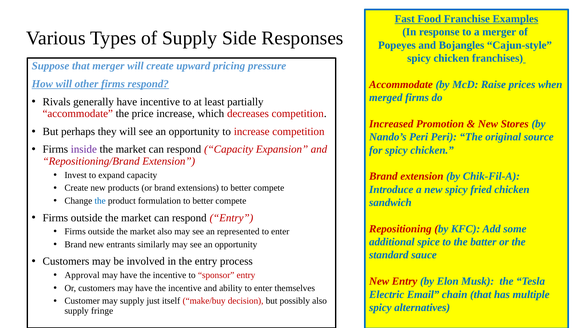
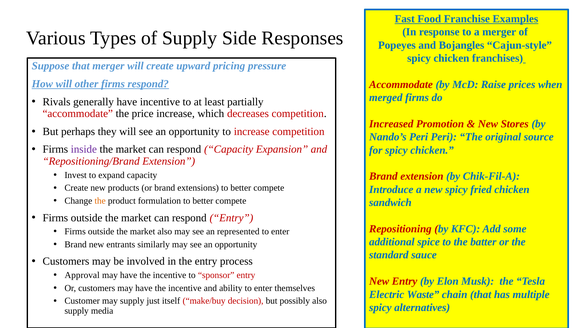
the at (100, 201) colour: blue -> orange
Email: Email -> Waste
fringe: fringe -> media
